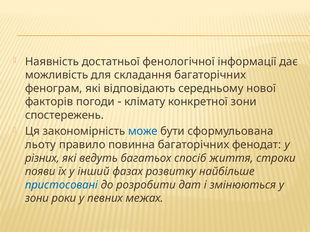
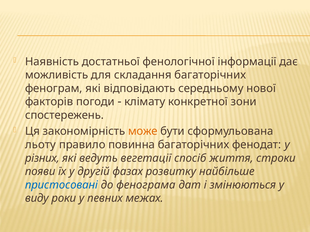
може colour: blue -> orange
багатьох: багатьох -> вегетації
інший: інший -> другій
розробити: розробити -> фенограма
зони at (37, 199): зони -> виду
